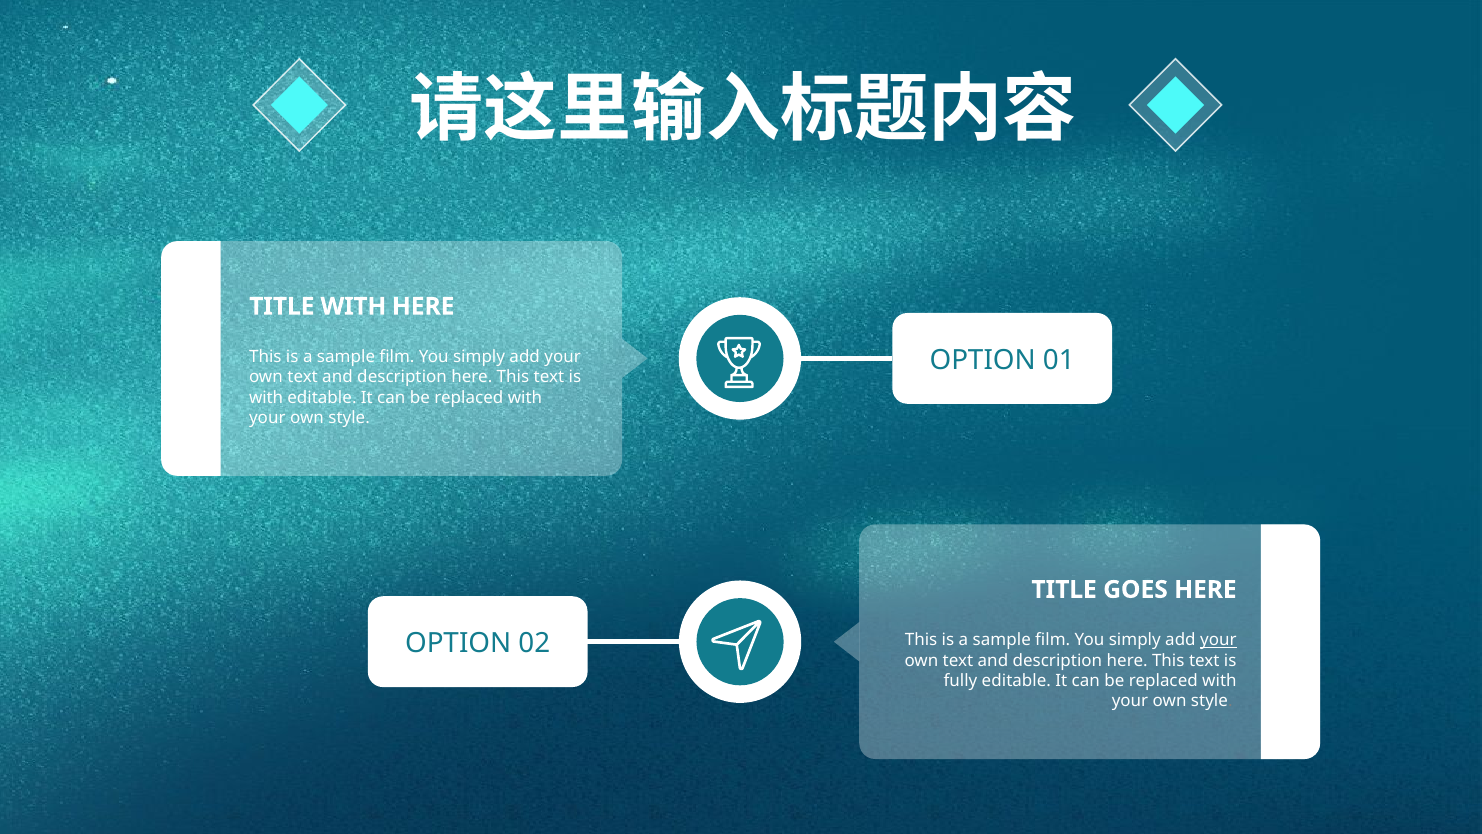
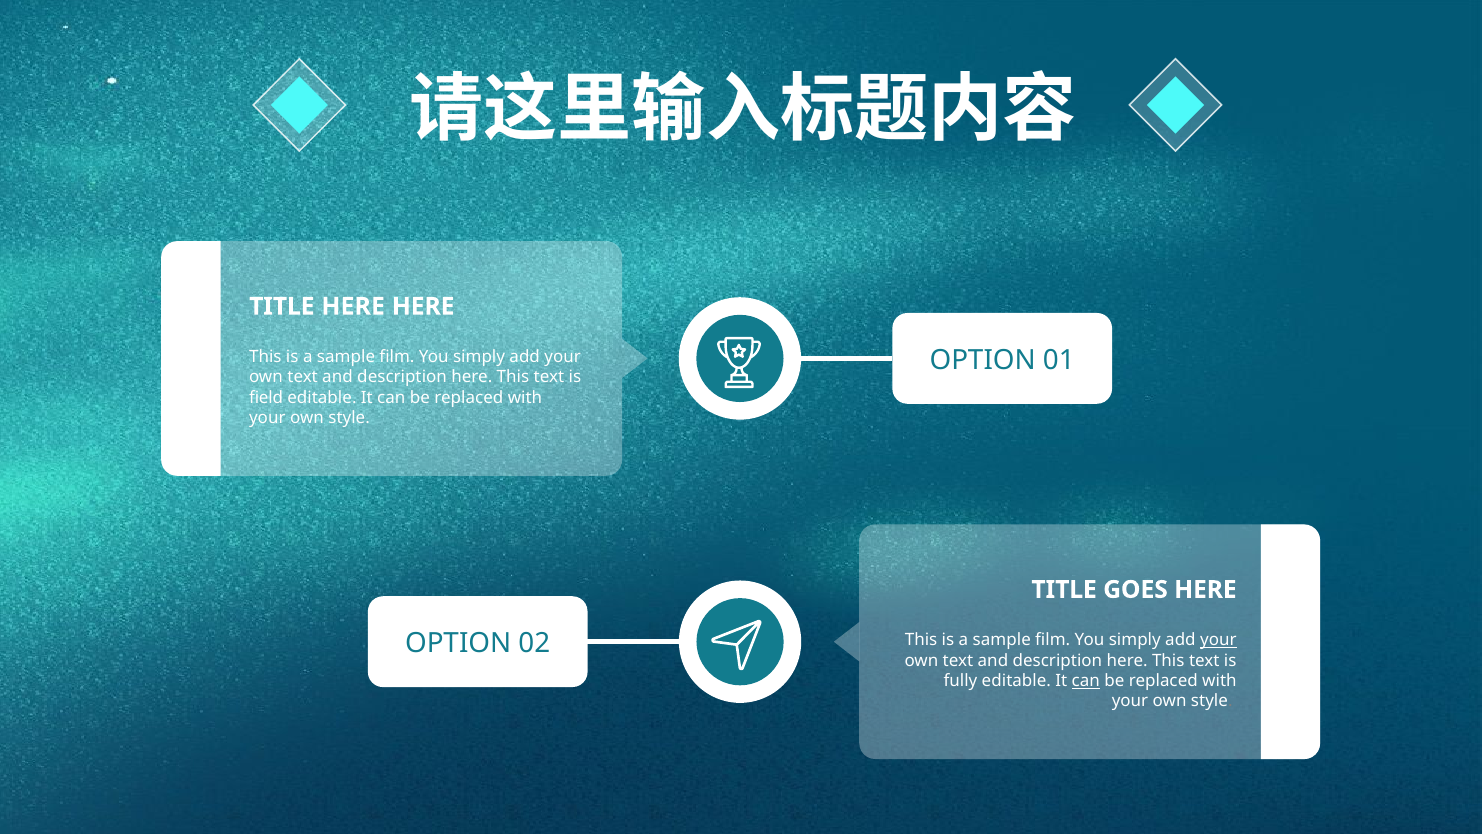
TITLE WITH: WITH -> HERE
with at (266, 397): with -> field
can at (1086, 681) underline: none -> present
